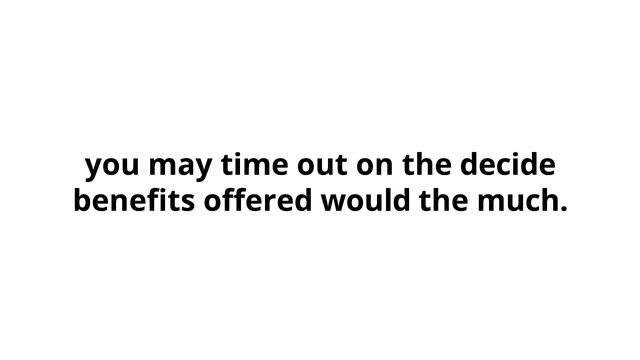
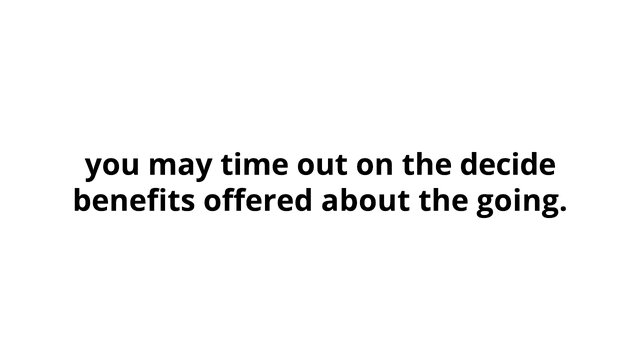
would: would -> about
much: much -> going
